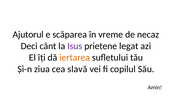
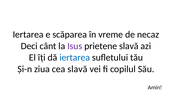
Ajutorul at (28, 34): Ajutorul -> Iertarea
prietene legat: legat -> slavă
iertarea at (75, 57) colour: orange -> blue
